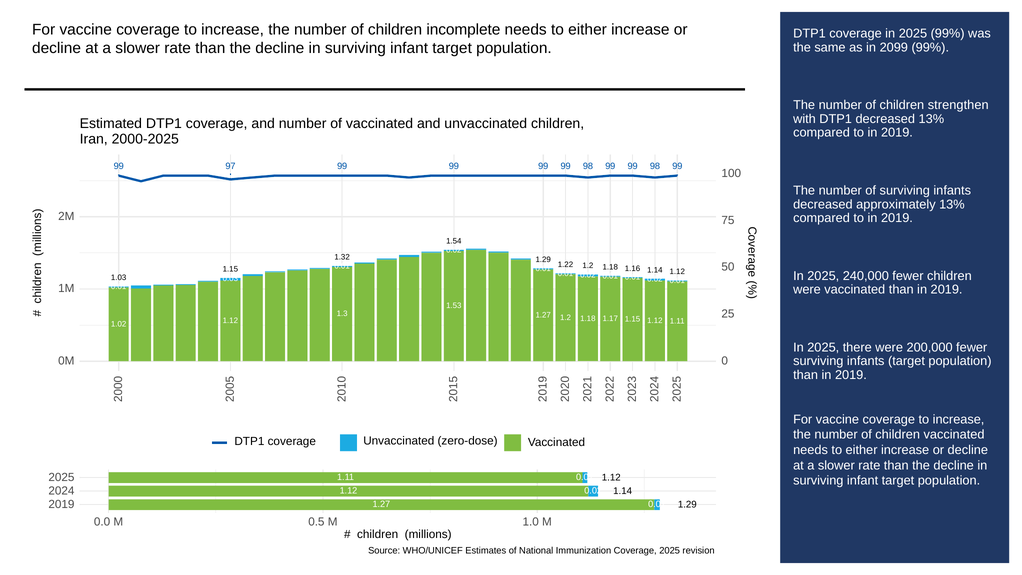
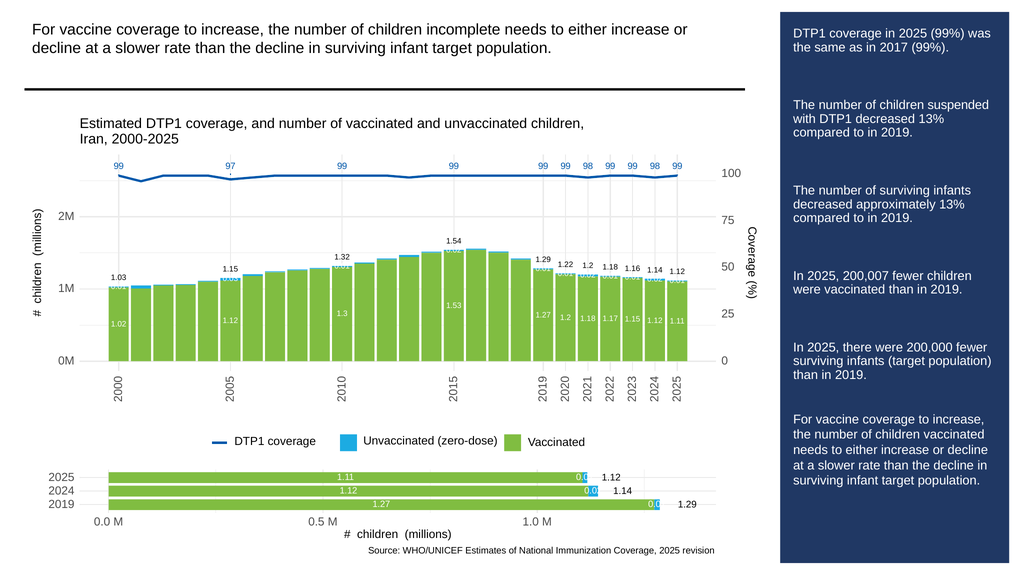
2099: 2099 -> 2017
strengthen: strengthen -> suspended
240,000: 240,000 -> 200,007
